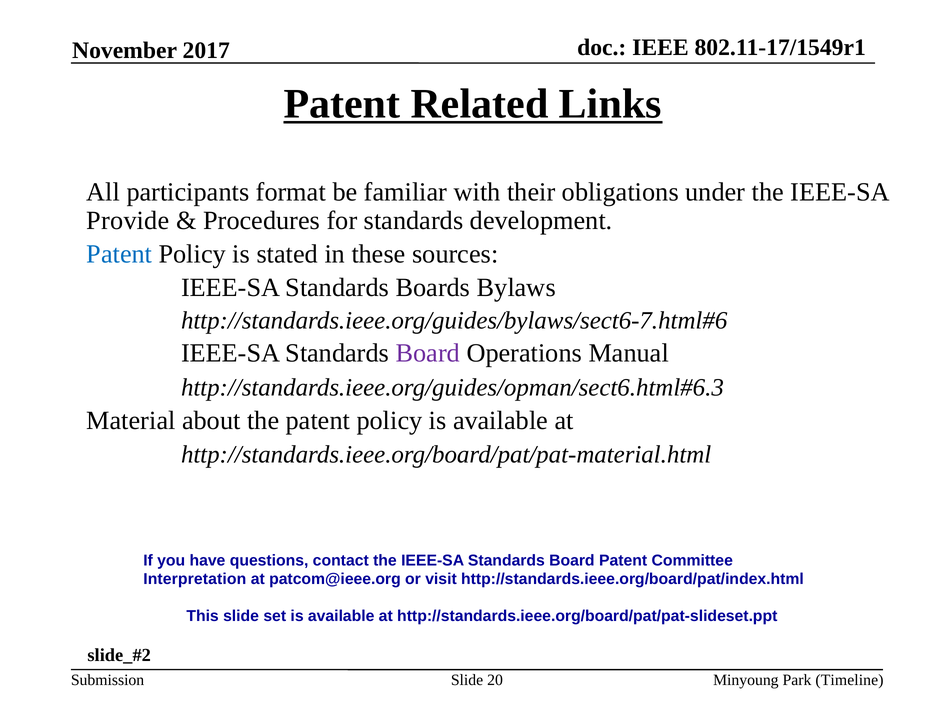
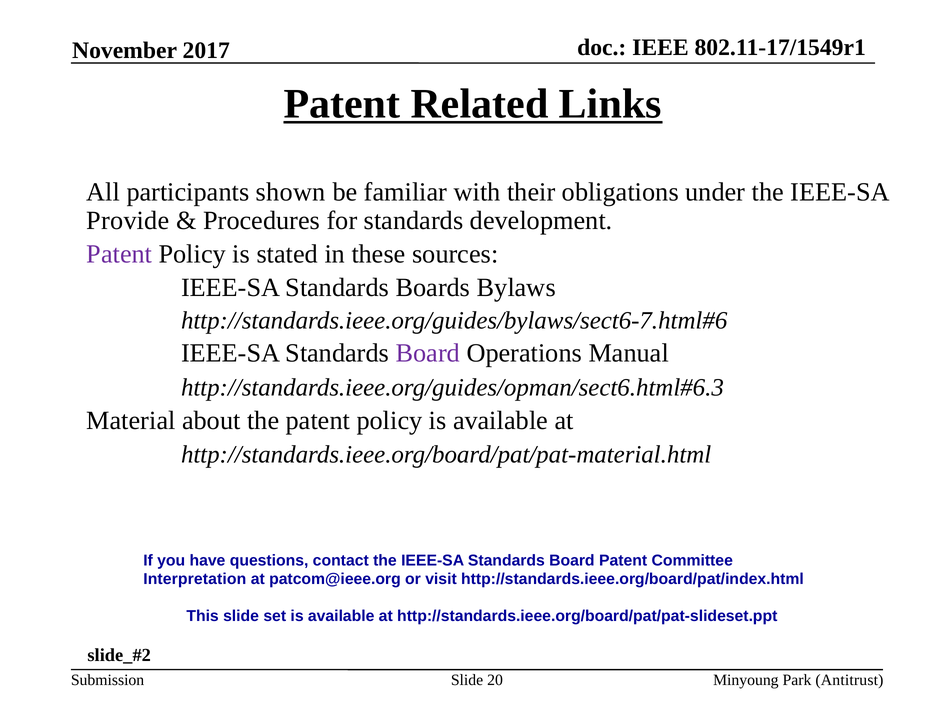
format: format -> shown
Patent at (119, 254) colour: blue -> purple
Timeline: Timeline -> Antitrust
